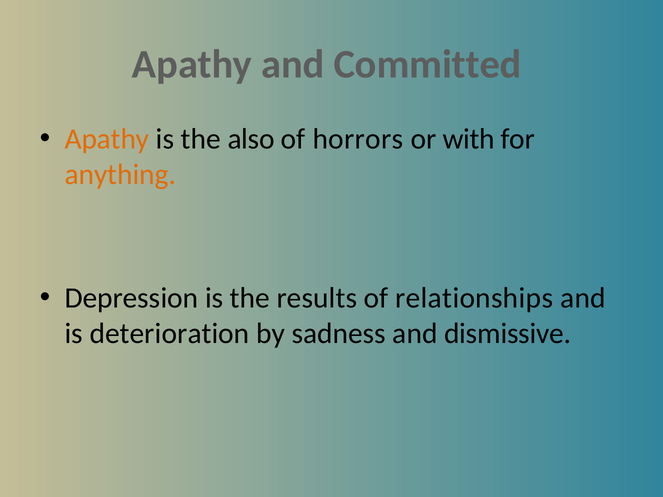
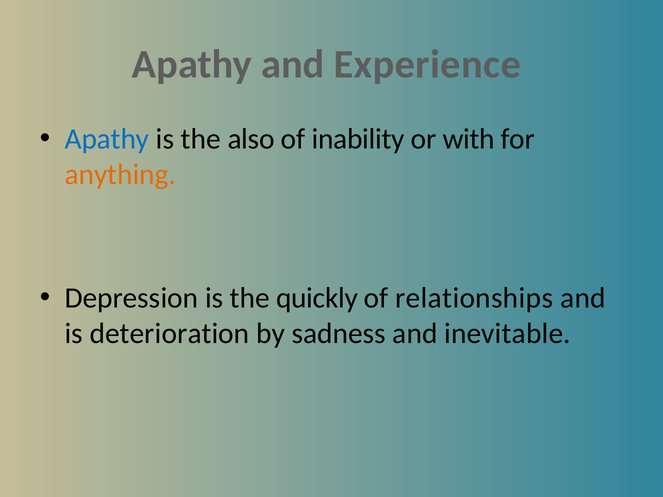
Committed: Committed -> Experience
Apathy at (107, 139) colour: orange -> blue
horrors: horrors -> inability
results: results -> quickly
dismissive: dismissive -> inevitable
